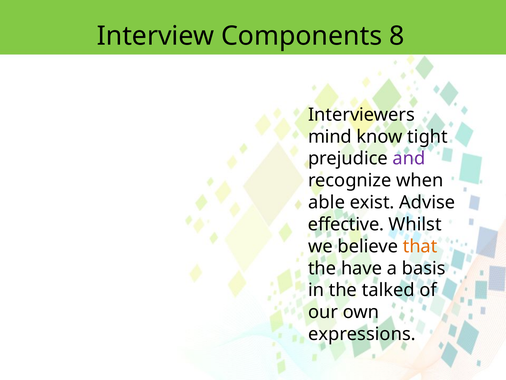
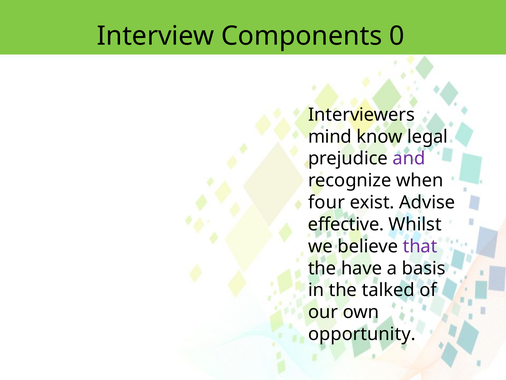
8: 8 -> 0
tight: tight -> legal
able: able -> four
that colour: orange -> purple
expressions: expressions -> opportunity
